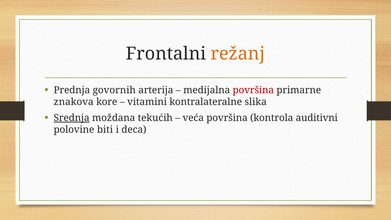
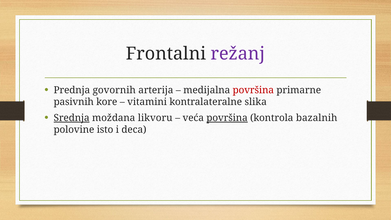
režanj colour: orange -> purple
znakova: znakova -> pasivnih
tekućih: tekućih -> likvoru
površina at (227, 118) underline: none -> present
auditivni: auditivni -> bazalnih
biti: biti -> isto
